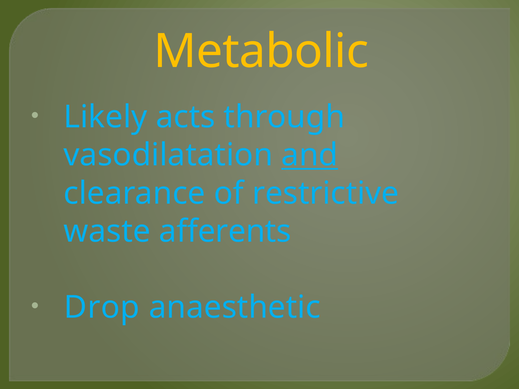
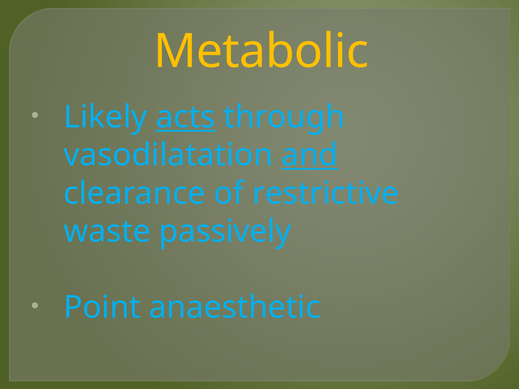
acts underline: none -> present
afferents: afferents -> passively
Drop: Drop -> Point
